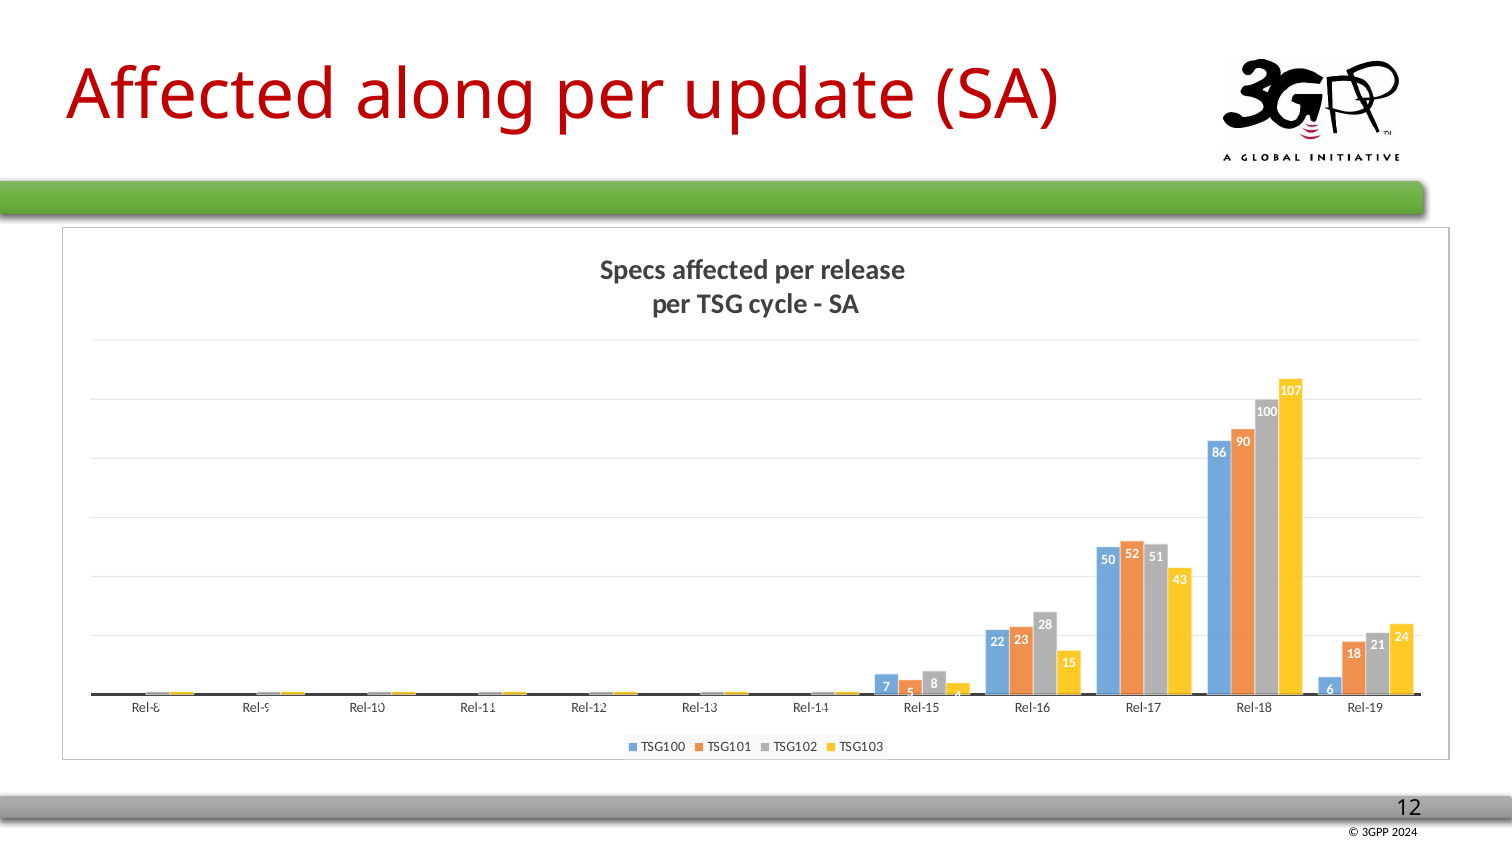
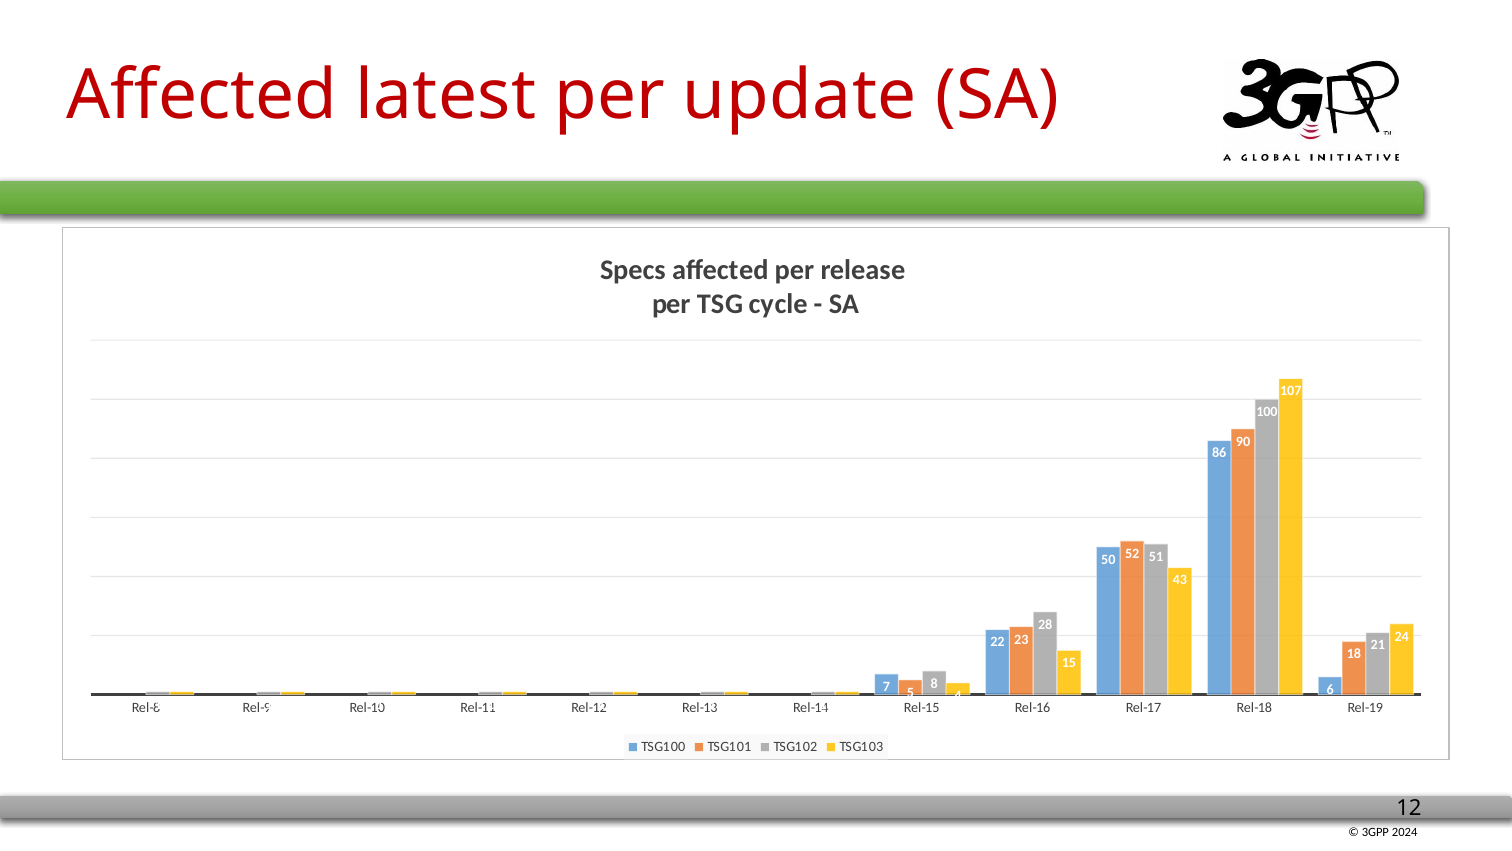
along: along -> latest
